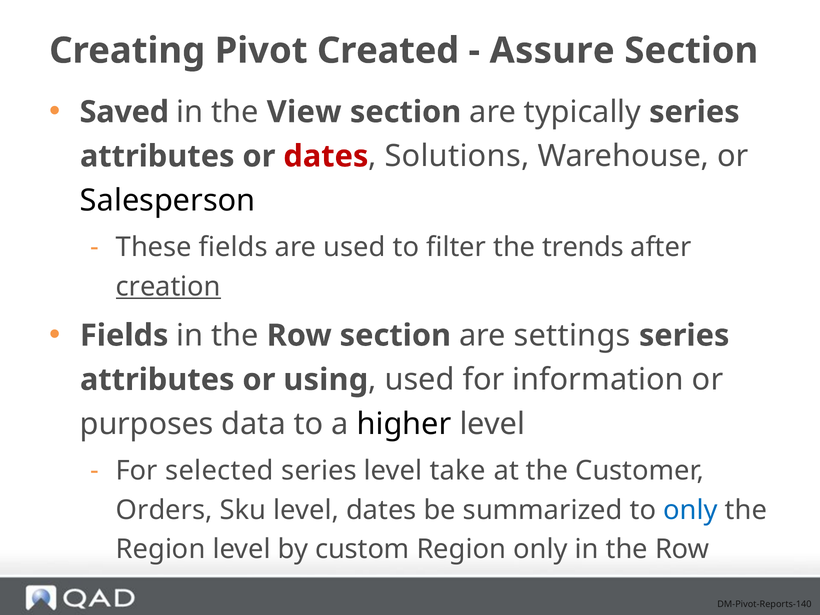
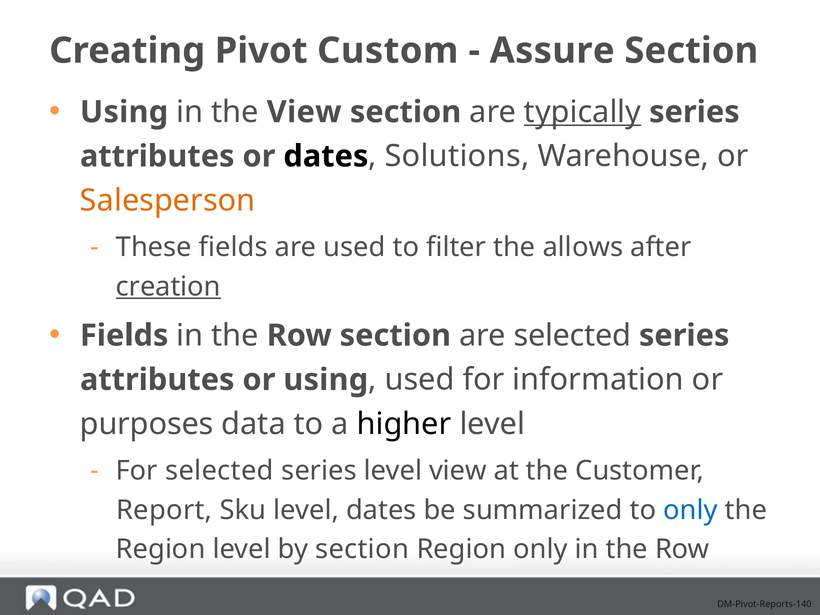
Created: Created -> Custom
Saved at (124, 112): Saved -> Using
typically underline: none -> present
dates at (326, 156) colour: red -> black
Salesperson colour: black -> orange
trends: trends -> allows
are settings: settings -> selected
level take: take -> view
Orders: Orders -> Report
by custom: custom -> section
